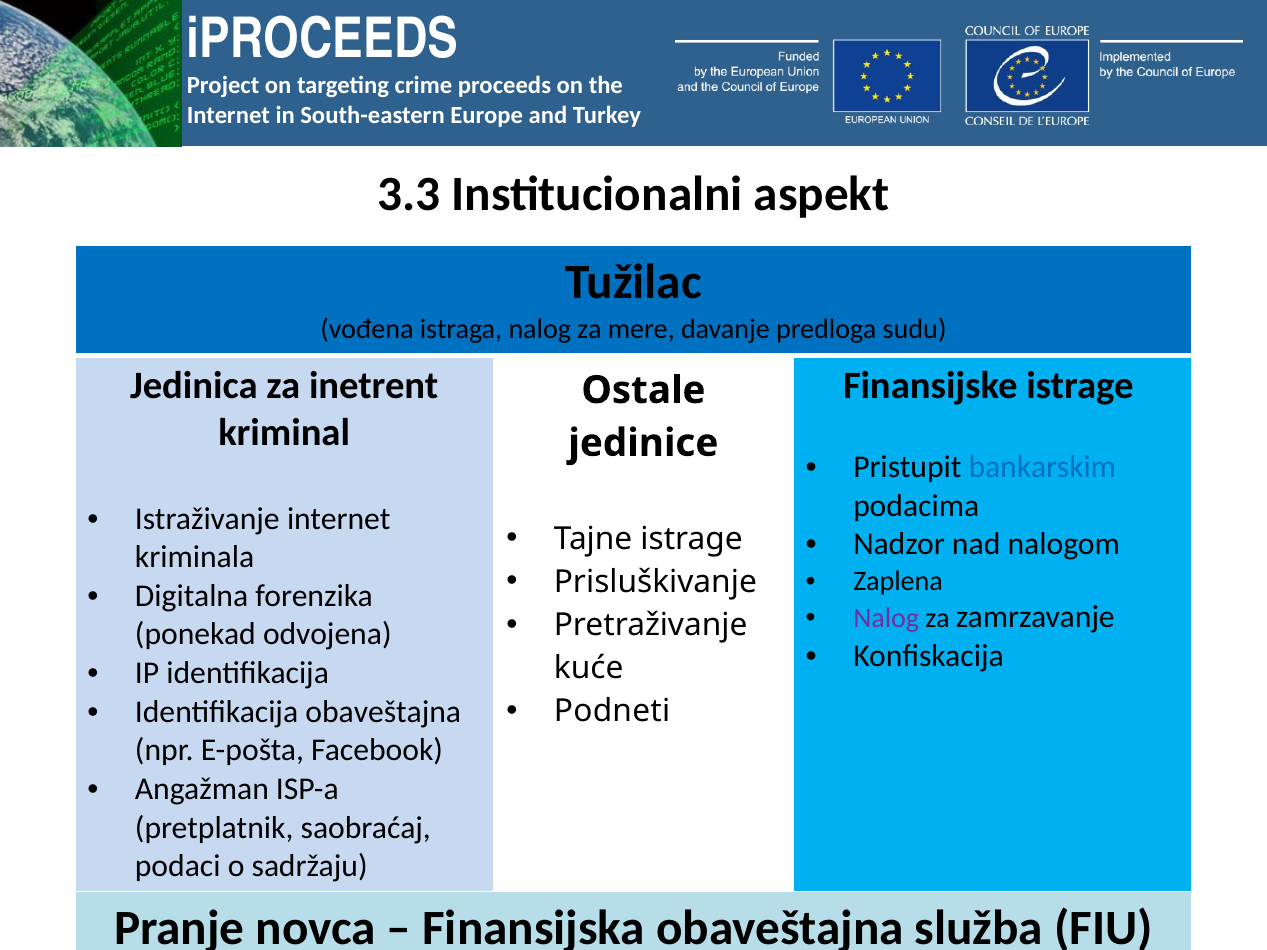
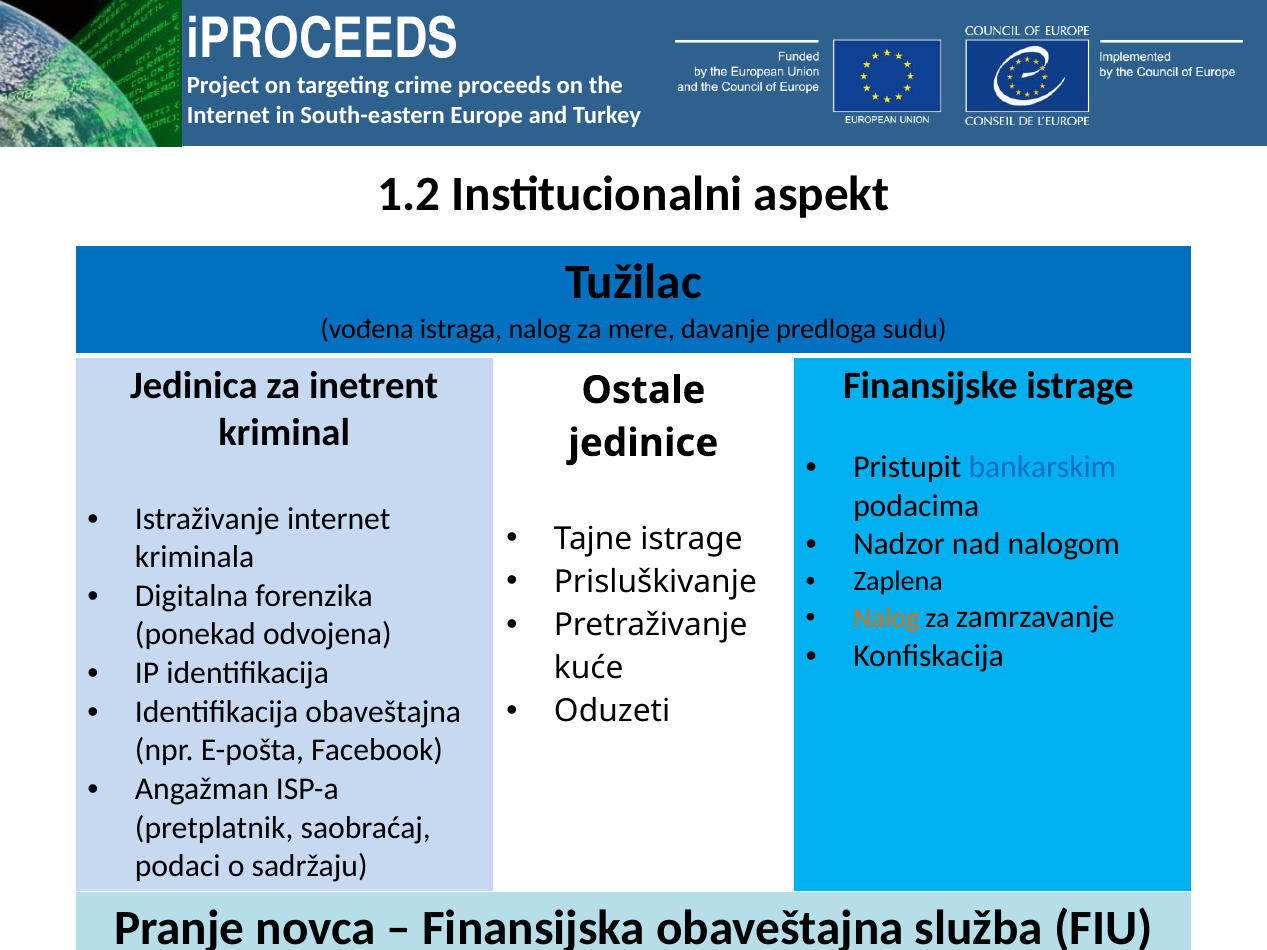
3.3: 3.3 -> 1.2
Nalog at (886, 619) colour: purple -> orange
Podneti: Podneti -> Oduzeti
